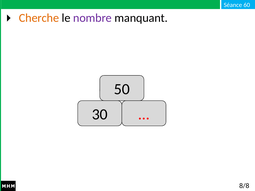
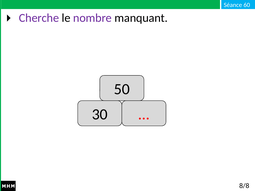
Cherche colour: orange -> purple
